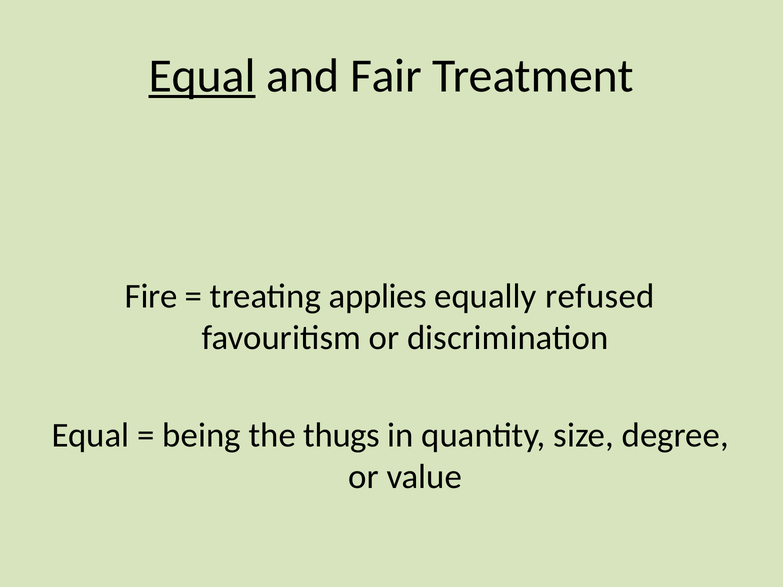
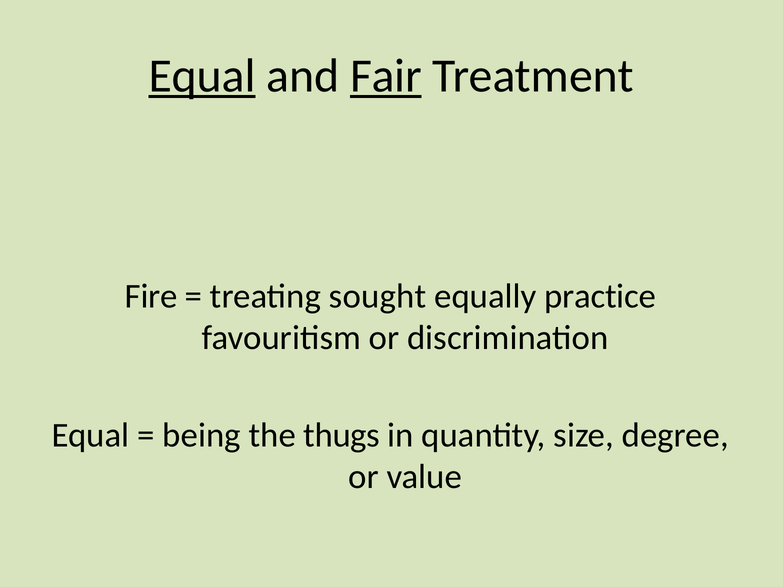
Fair underline: none -> present
applies: applies -> sought
refused: refused -> practice
